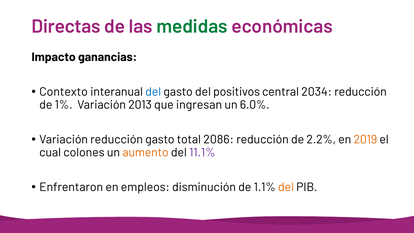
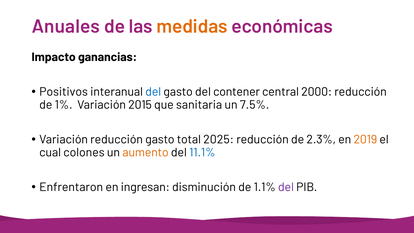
Directas: Directas -> Anuales
medidas colour: green -> orange
Contexto: Contexto -> Positivos
positivos: positivos -> contener
2034: 2034 -> 2000
2013: 2013 -> 2015
ingresan: ingresan -> sanitaria
6.0%: 6.0% -> 7.5%
2086: 2086 -> 2025
2.2%: 2.2% -> 2.3%
11.1% colour: purple -> blue
empleos: empleos -> ingresan
del at (286, 187) colour: orange -> purple
